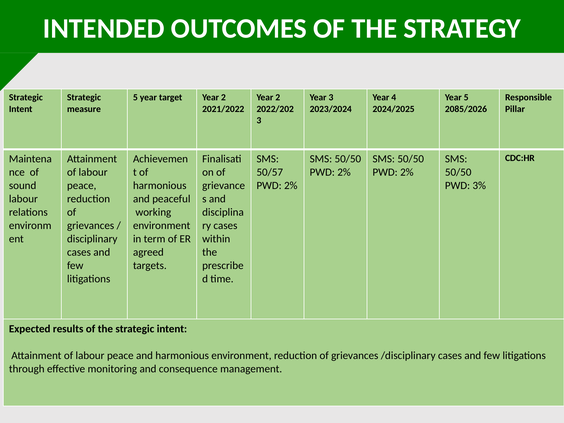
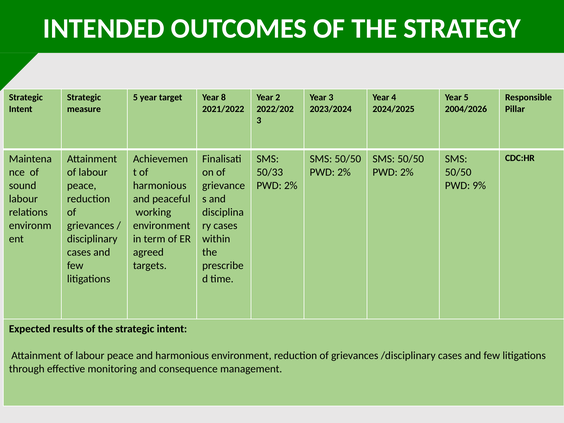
target Year 2: 2 -> 8
2085/2026: 2085/2026 -> 2004/2026
50/57: 50/57 -> 50/33
3%: 3% -> 9%
